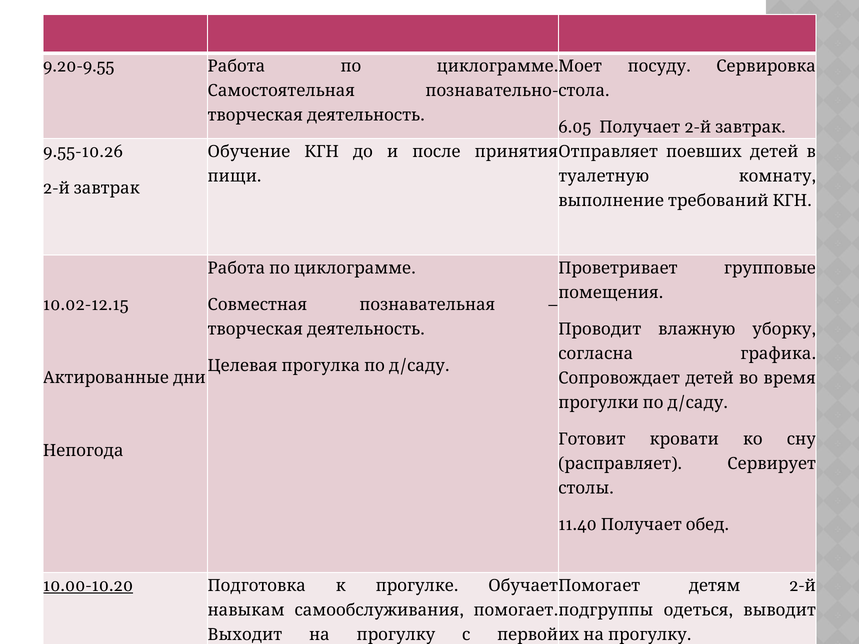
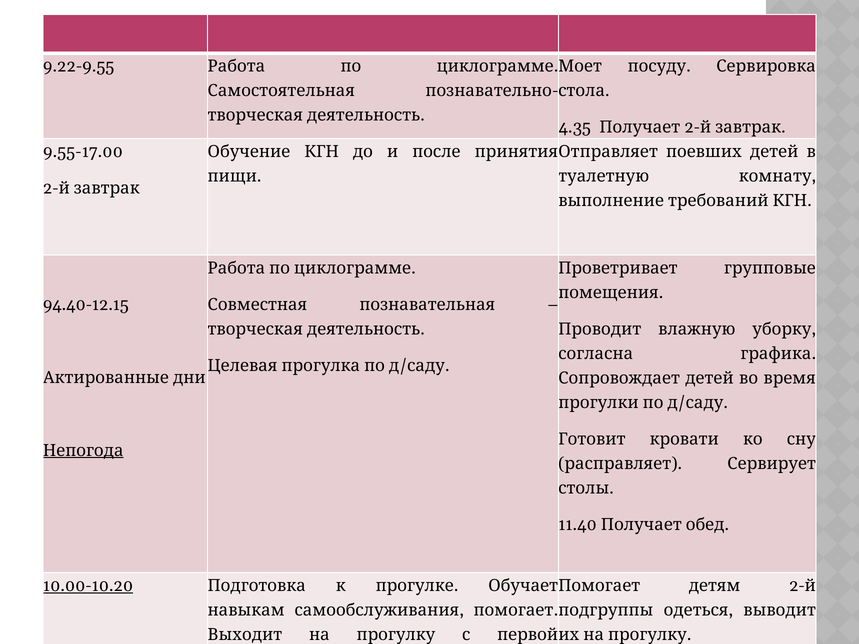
9.20-9.55: 9.20-9.55 -> 9.22-9.55
6.05: 6.05 -> 4.35
9.55-10.26: 9.55-10.26 -> 9.55-17.00
10.02-12.15: 10.02-12.15 -> 94.40-12.15
Непогода underline: none -> present
